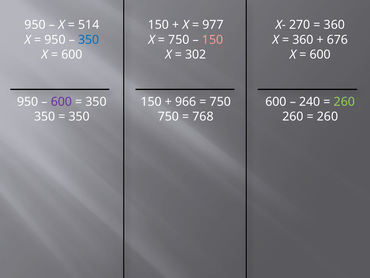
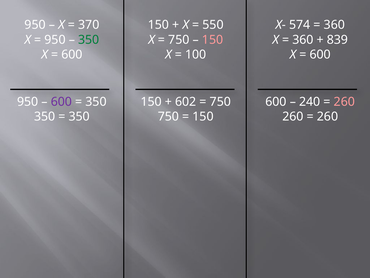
514: 514 -> 370
977: 977 -> 550
270: 270 -> 574
350 at (89, 40) colour: blue -> green
676: 676 -> 839
302: 302 -> 100
966: 966 -> 602
260 at (344, 102) colour: light green -> pink
768 at (203, 116): 768 -> 150
